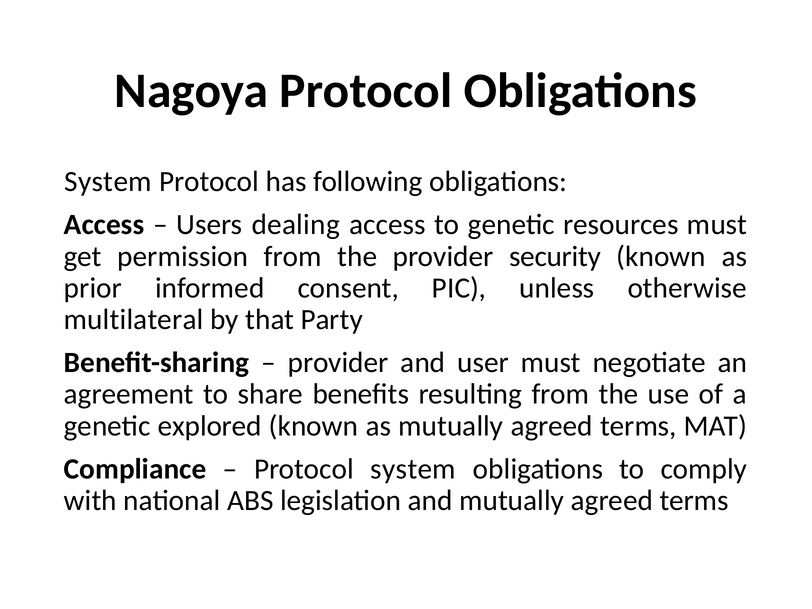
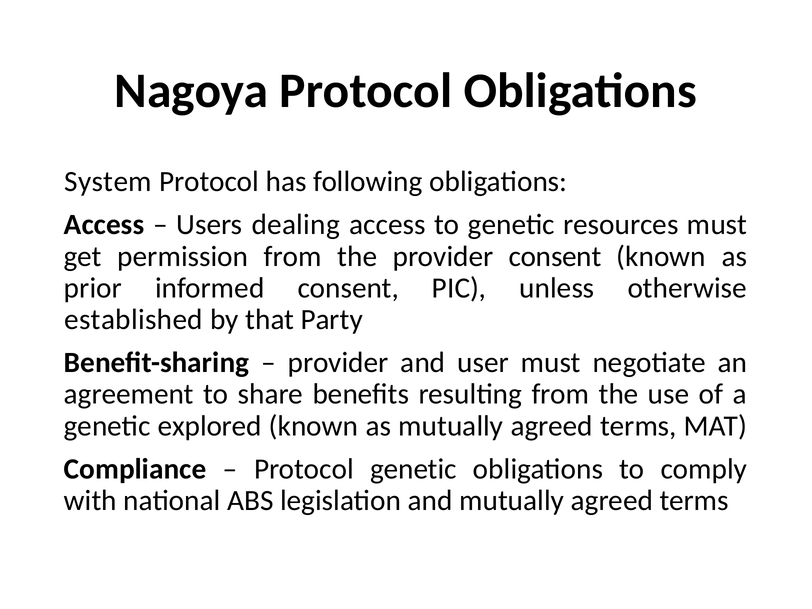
provider security: security -> consent
multilateral: multilateral -> established
Protocol system: system -> genetic
